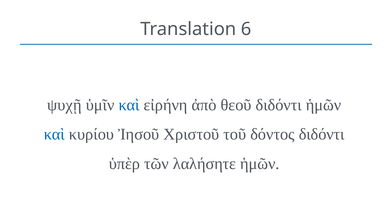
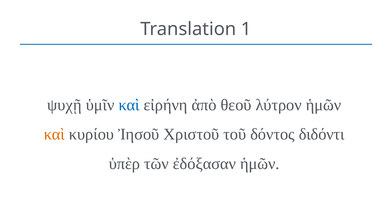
6: 6 -> 1
θεοῦ διδόντι: διδόντι -> λύτρον
καὶ at (54, 135) colour: blue -> orange
λαλήσητε: λαλήσητε -> ἐδόξασαν
